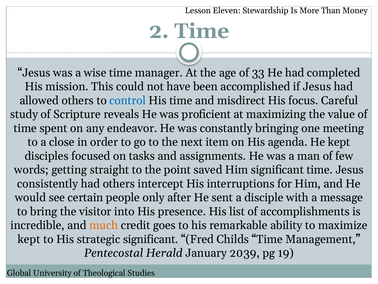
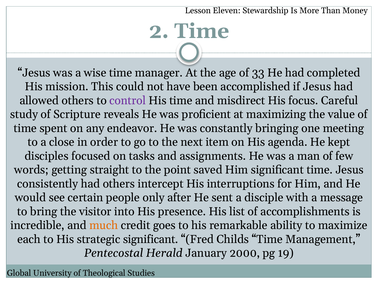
control colour: blue -> purple
kept at (29, 239): kept -> each
2039: 2039 -> 2000
